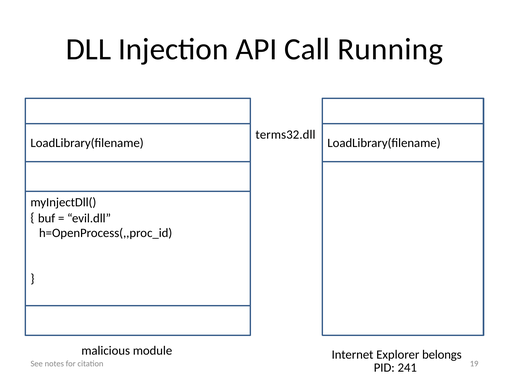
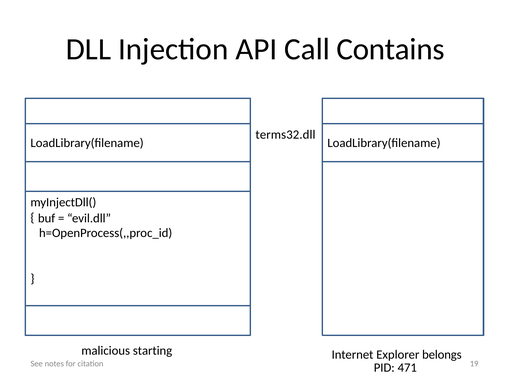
Running: Running -> Contains
module: module -> starting
241: 241 -> 471
